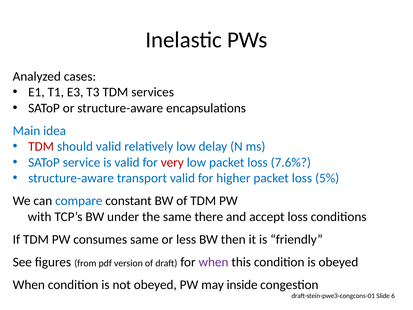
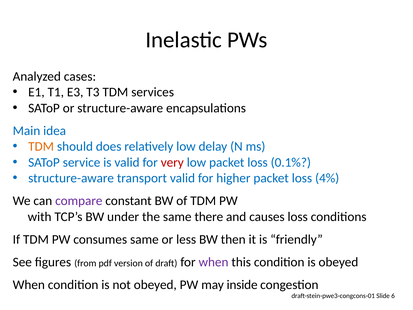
TDM at (41, 146) colour: red -> orange
should valid: valid -> does
7.6%: 7.6% -> 0.1%
5%: 5% -> 4%
compare colour: blue -> purple
accept: accept -> causes
